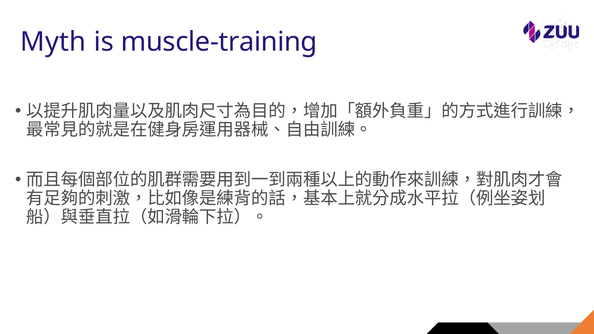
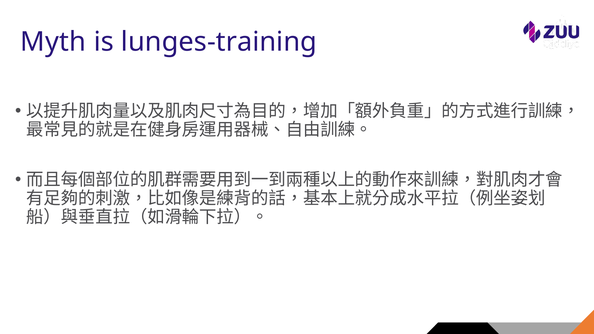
muscle-training: muscle-training -> lunges-training
